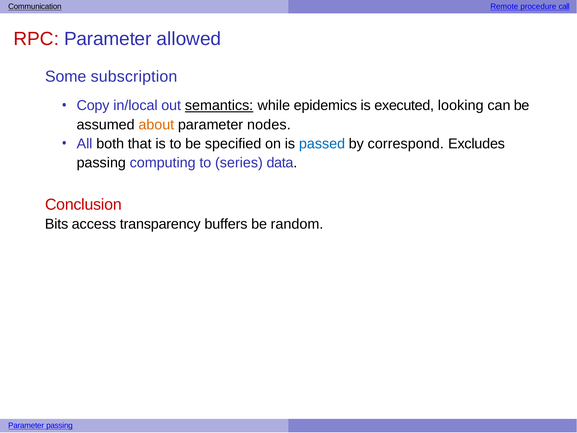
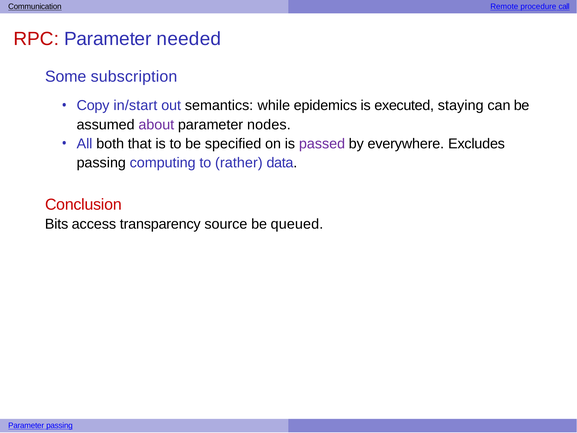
allowed: allowed -> needed
in/local: in/local -> in/start
semantics underline: present -> none
looking: looking -> staying
about colour: orange -> purple
passed colour: blue -> purple
correspond: correspond -> everywhere
series: series -> rather
buffers: buffers -> source
random: random -> queued
